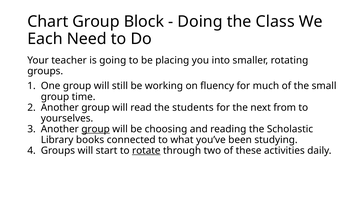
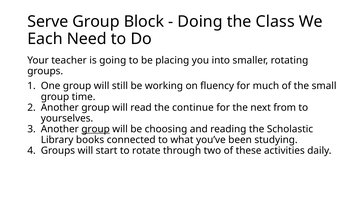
Chart: Chart -> Serve
students: students -> continue
rotate underline: present -> none
